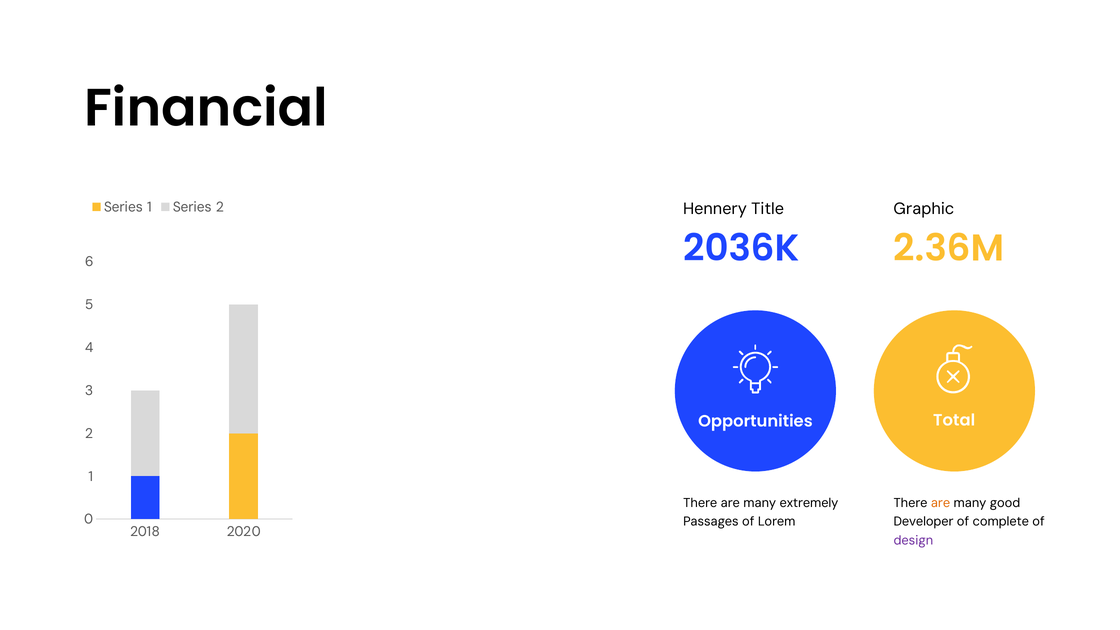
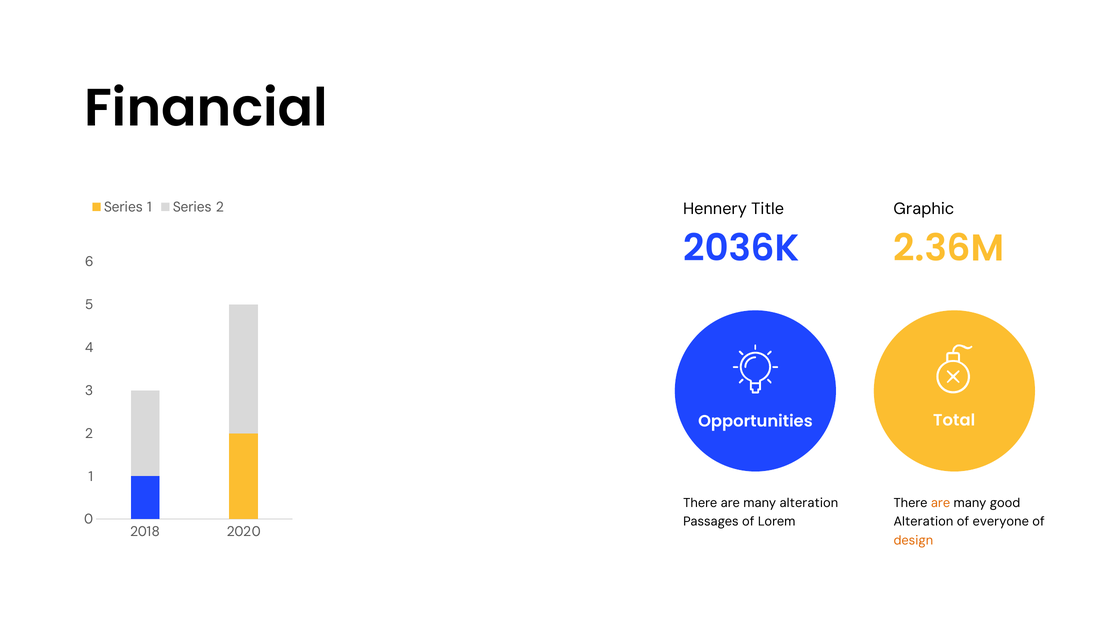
many extremely: extremely -> alteration
Developer at (924, 522): Developer -> Alteration
complete: complete -> everyone
design colour: purple -> orange
